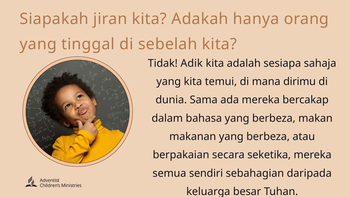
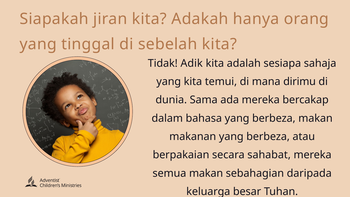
seketika: seketika -> sahabat
semua sendiri: sendiri -> makan
